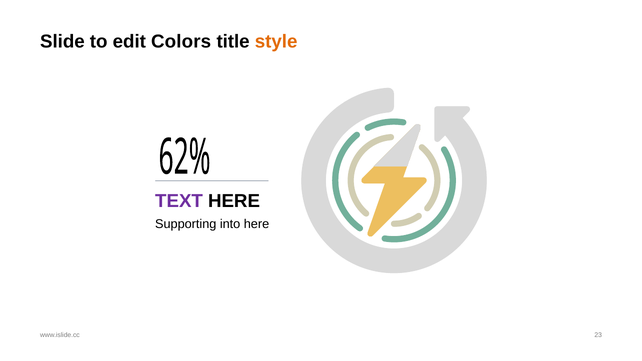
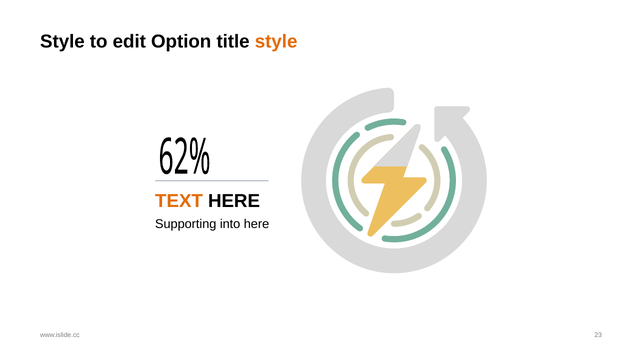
Slide at (62, 42): Slide -> Style
Colors: Colors -> Option
TEXT colour: purple -> orange
